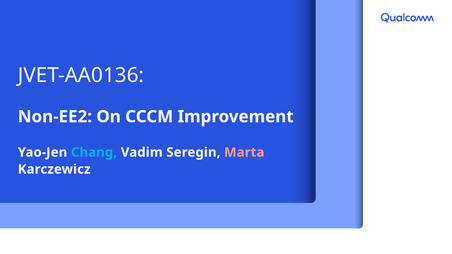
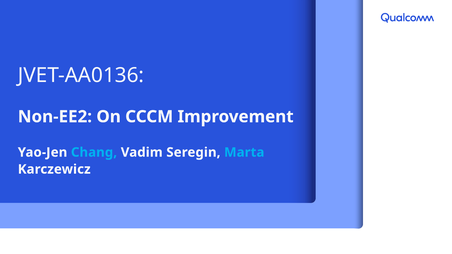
Marta colour: pink -> light blue
